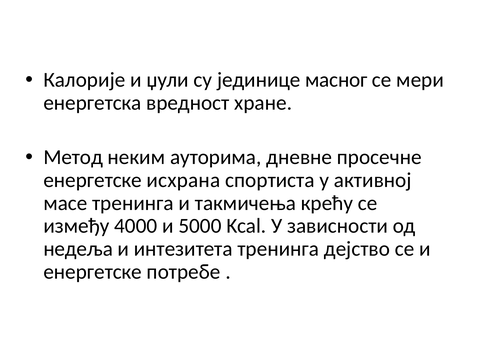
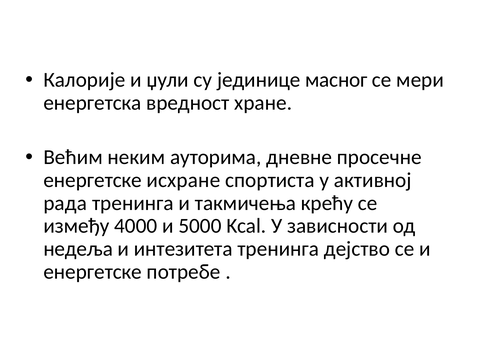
Метод: Метод -> Већим
исхрана: исхрана -> исхране
масе: масе -> рада
